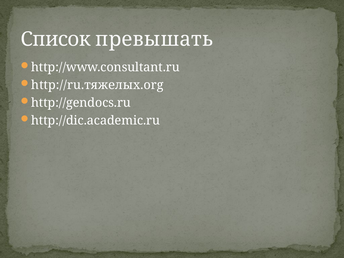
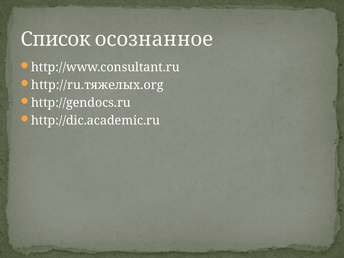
превышать: превышать -> осознанное
